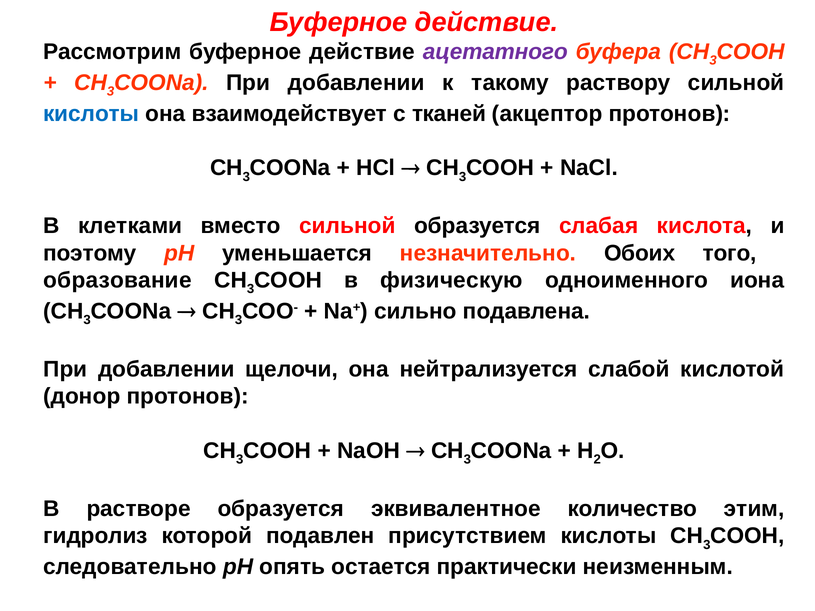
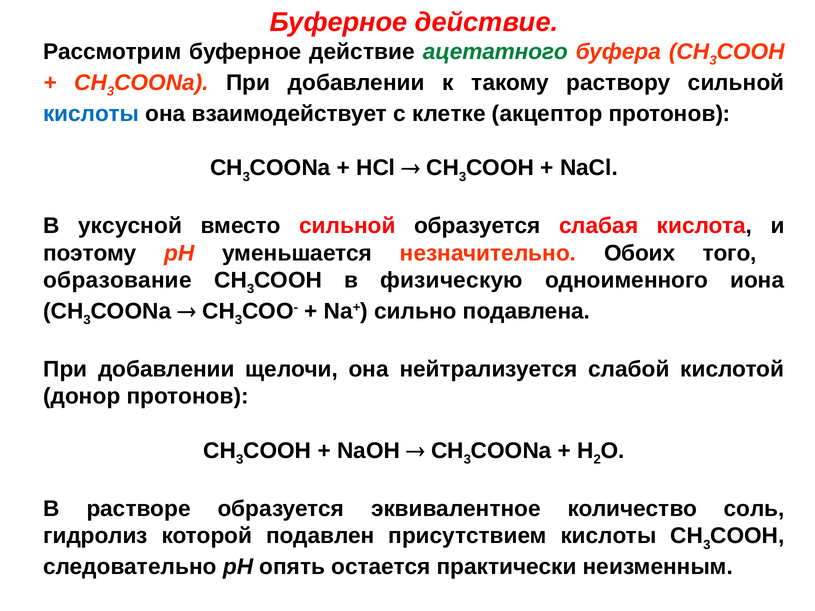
ацетатного colour: purple -> green
тканей: тканей -> клетке
клетками: клетками -> уксусной
этим: этим -> соль
